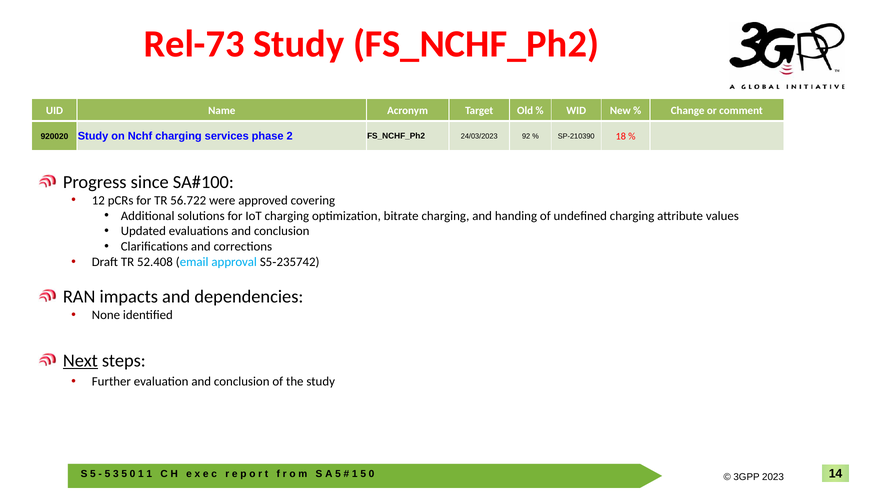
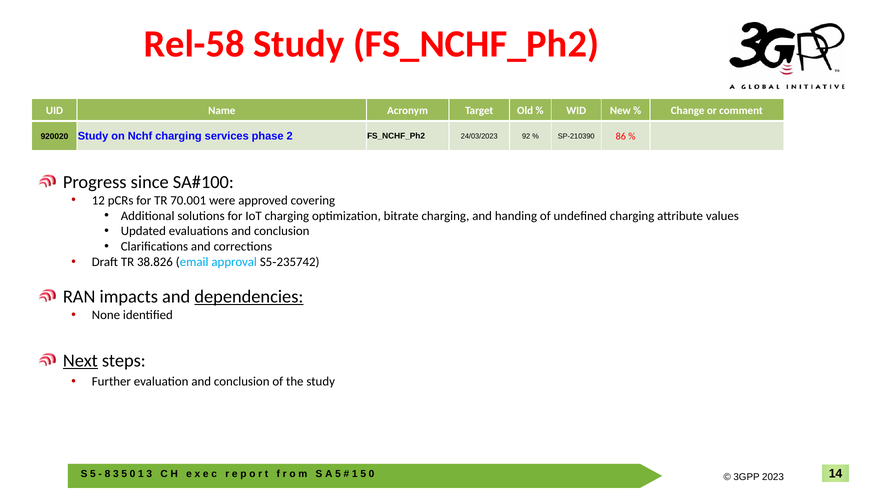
Rel-73: Rel-73 -> Rel-58
18: 18 -> 86
56.722: 56.722 -> 70.001
52.408: 52.408 -> 38.826
dependencies underline: none -> present
5 at (107, 473): 5 -> 8
1 at (149, 473): 1 -> 3
